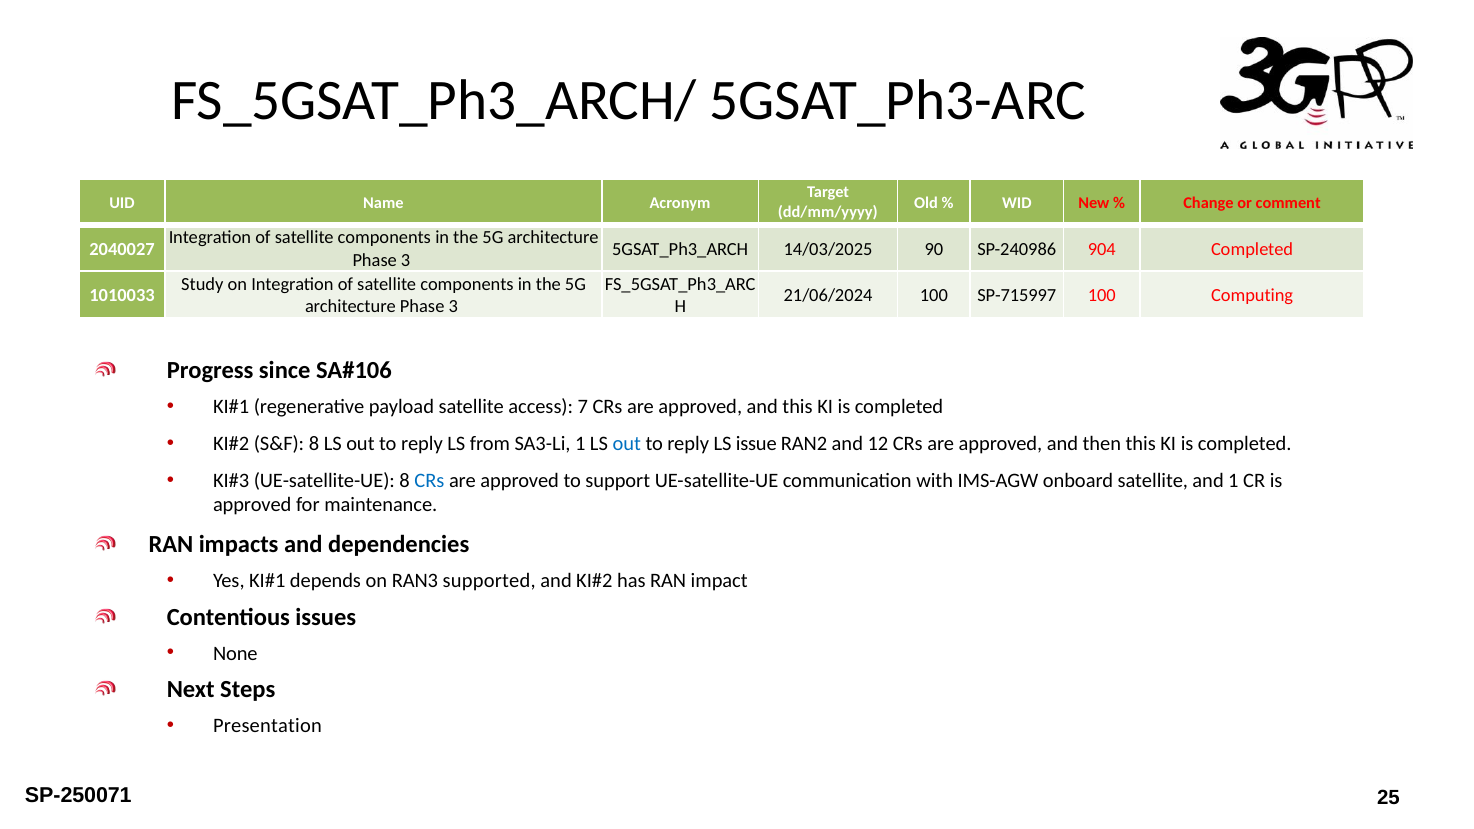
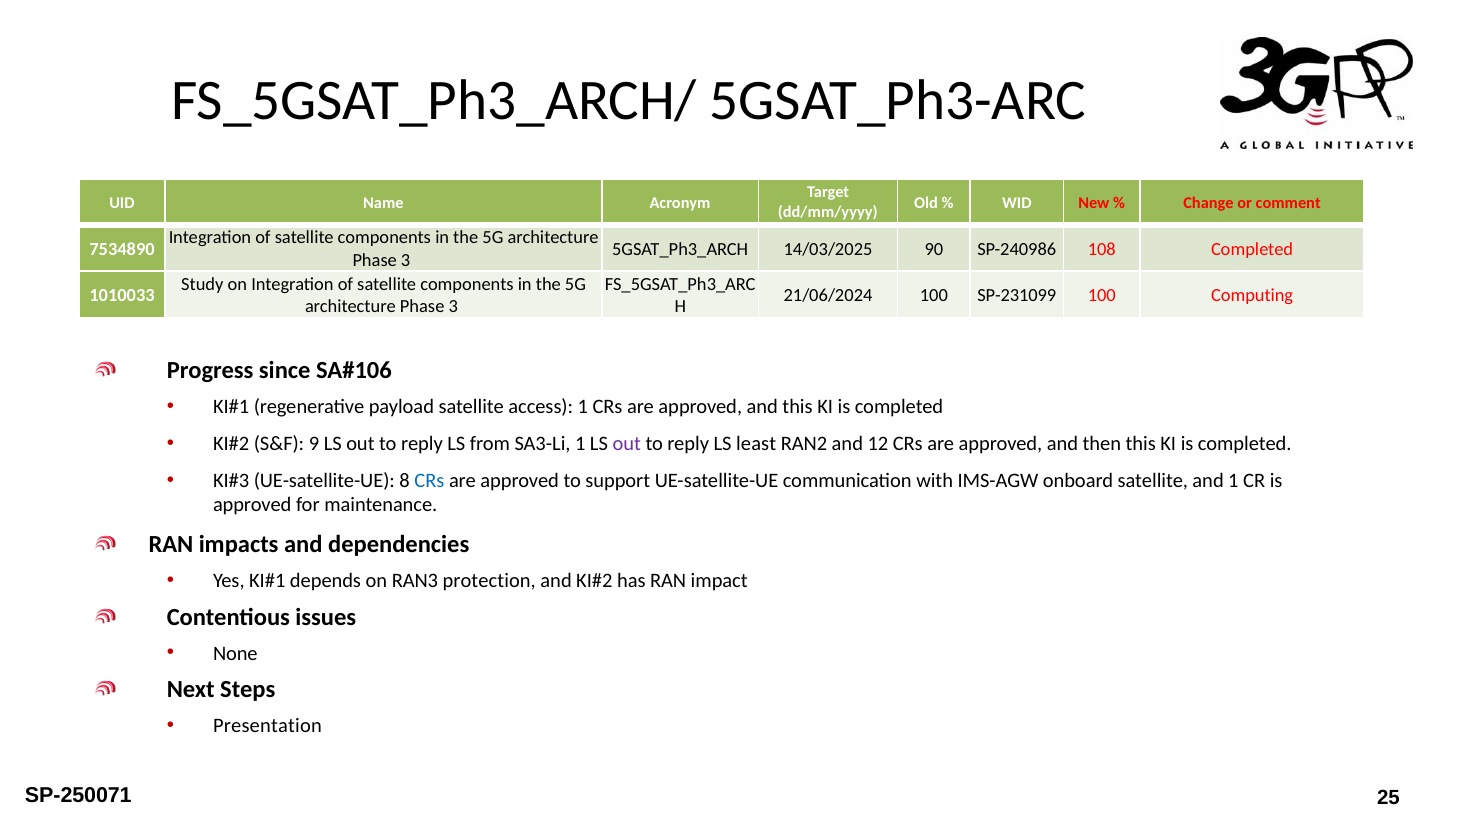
2040027: 2040027 -> 7534890
904: 904 -> 108
SP-715997: SP-715997 -> SP-231099
access 7: 7 -> 1
S&F 8: 8 -> 9
out at (627, 444) colour: blue -> purple
issue: issue -> least
supported: supported -> protection
